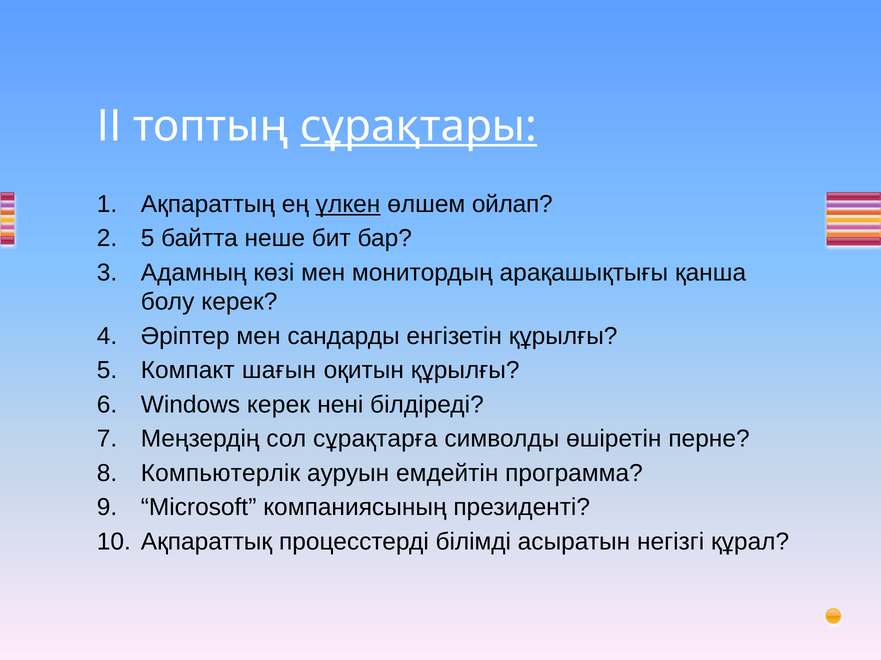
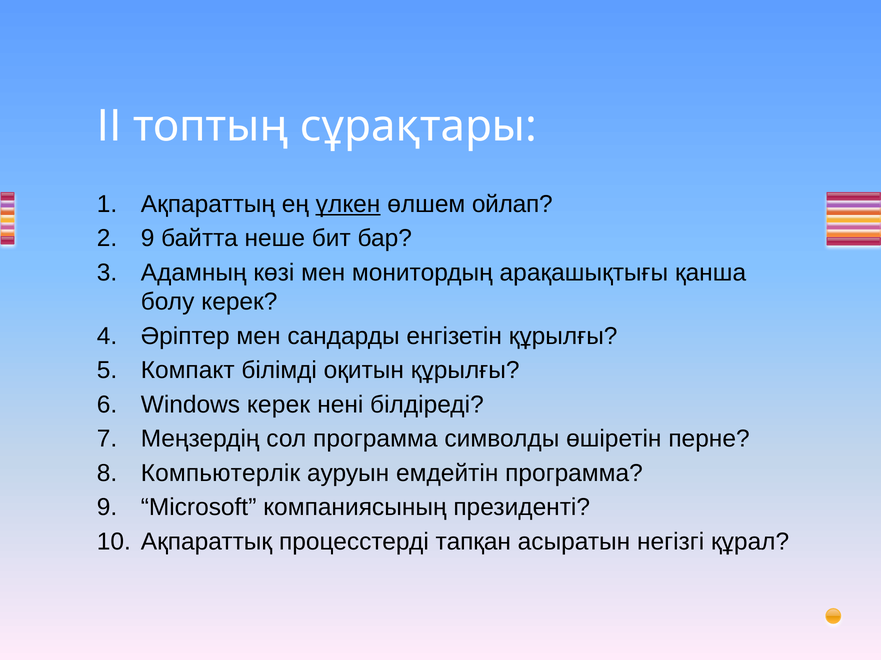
сұрақтары underline: present -> none
5 at (148, 239): 5 -> 9
шағын: шағын -> білімді
сол сұрақтарға: сұрақтарға -> программа
білімді: білімді -> тапқан
